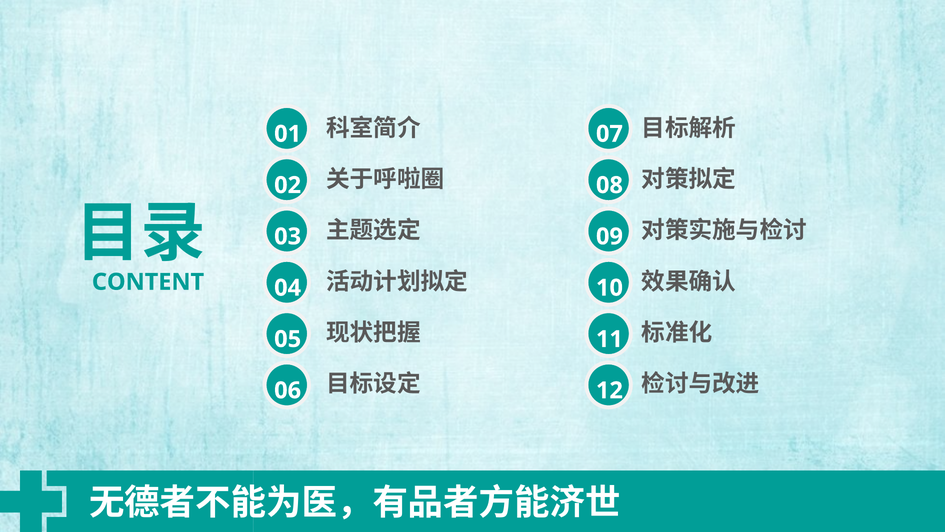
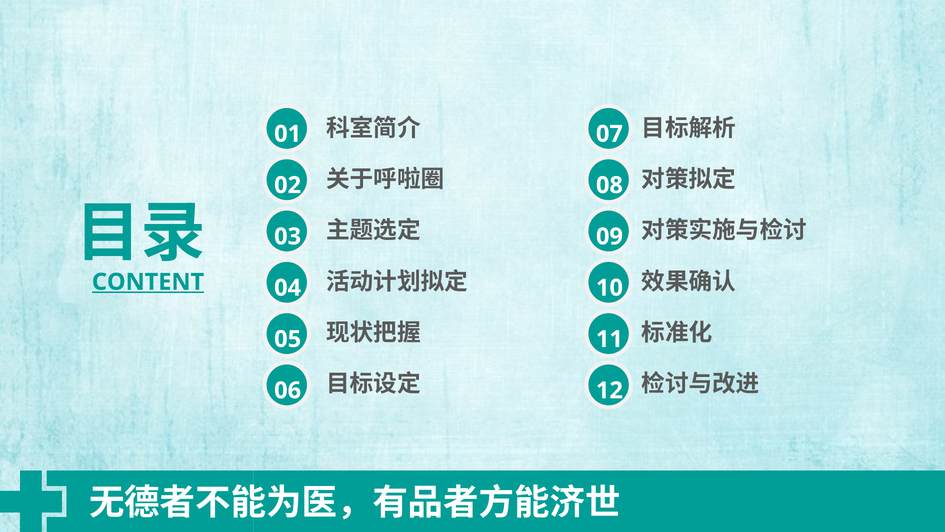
CONTENT underline: none -> present
